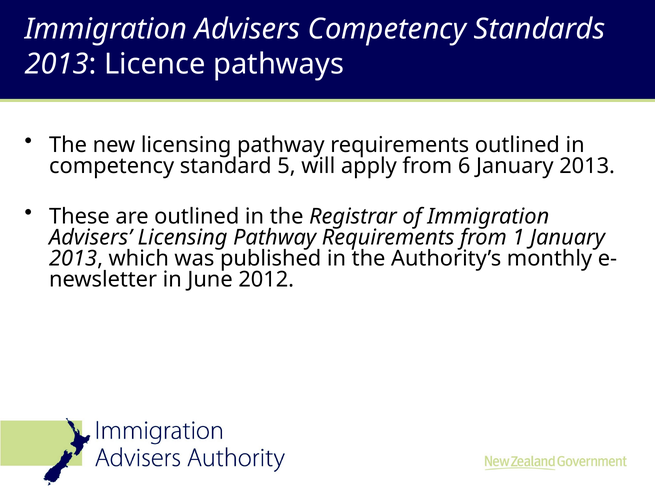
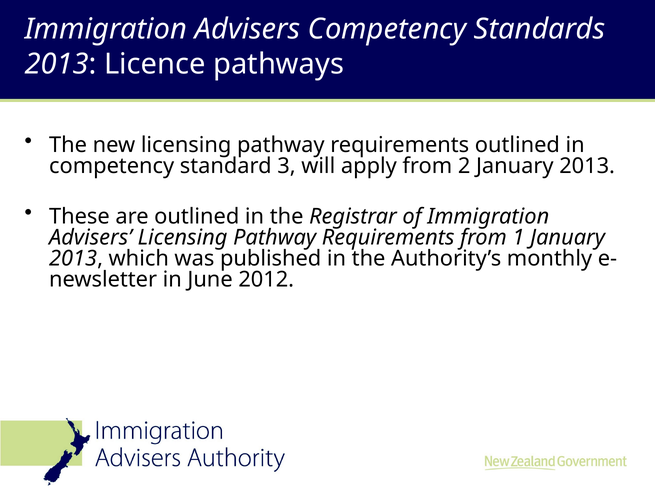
5: 5 -> 3
6: 6 -> 2
